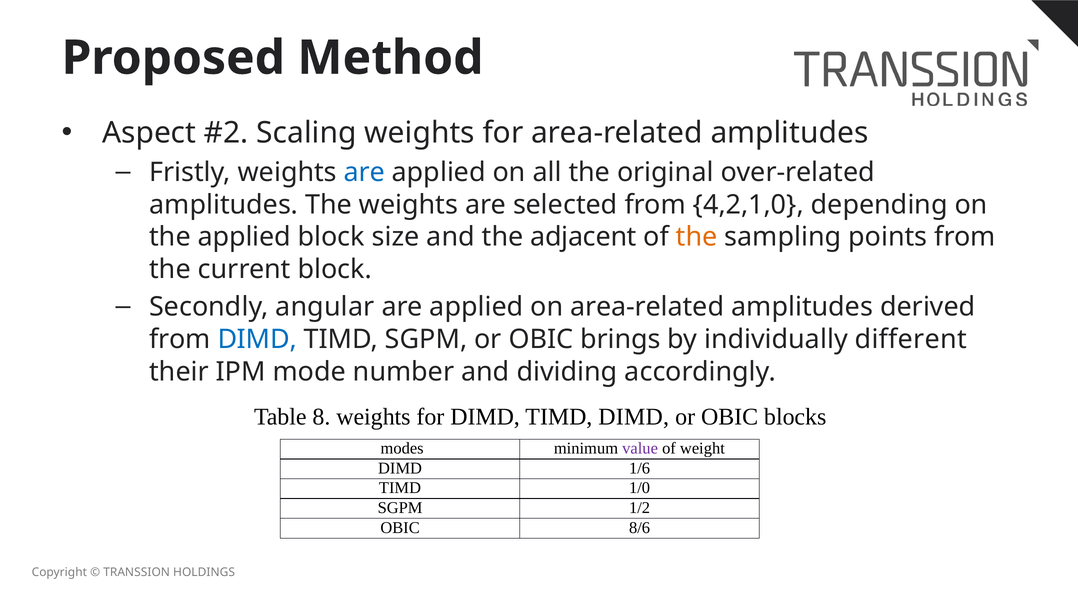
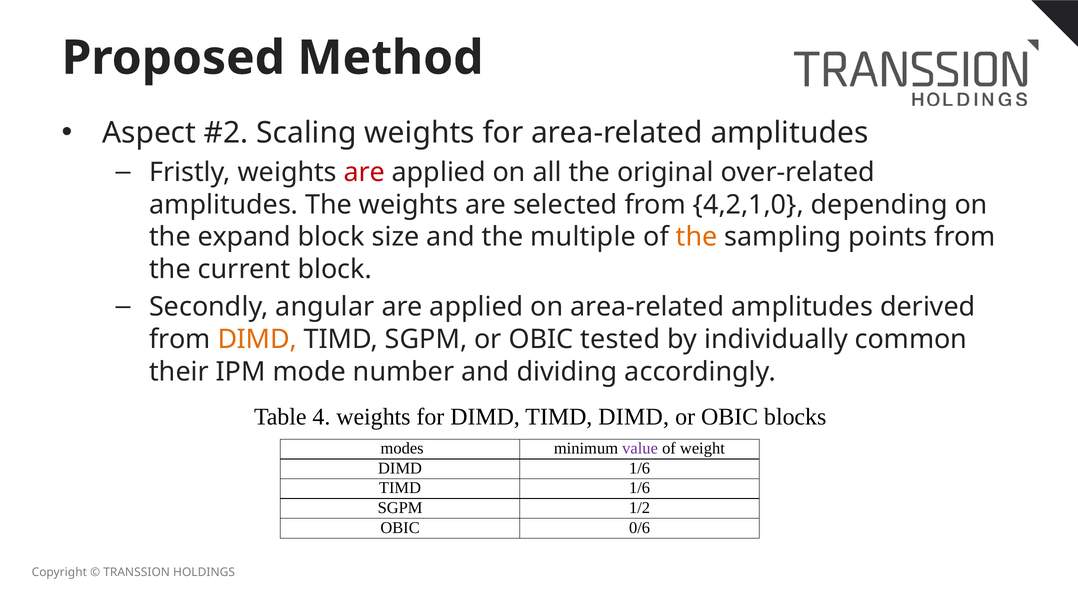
are at (364, 172) colour: blue -> red
the applied: applied -> expand
adjacent: adjacent -> multiple
DIMD at (257, 340) colour: blue -> orange
brings: brings -> tested
different: different -> common
8: 8 -> 4
TIMD 1/0: 1/0 -> 1/6
8/6: 8/6 -> 0/6
